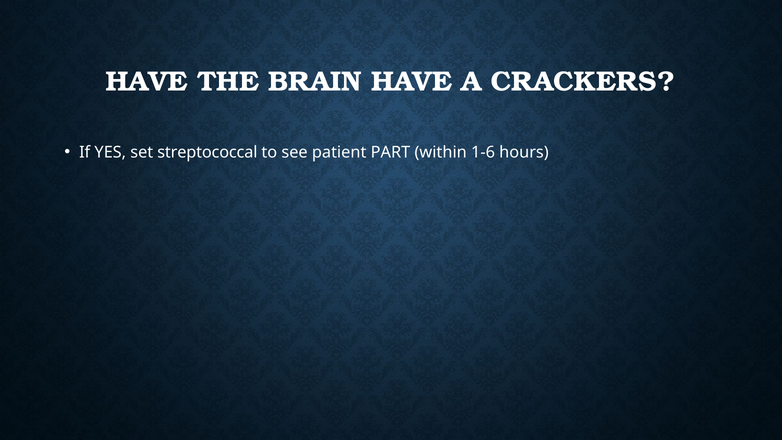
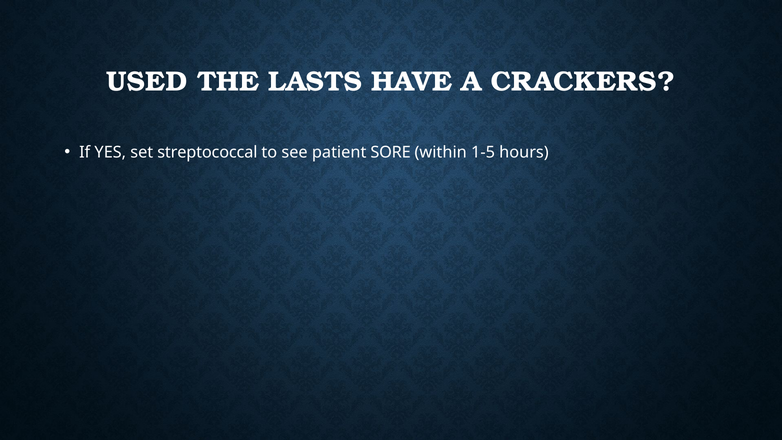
HAVE at (147, 81): HAVE -> USED
BRAIN: BRAIN -> LASTS
PART: PART -> SORE
1-6: 1-6 -> 1-5
